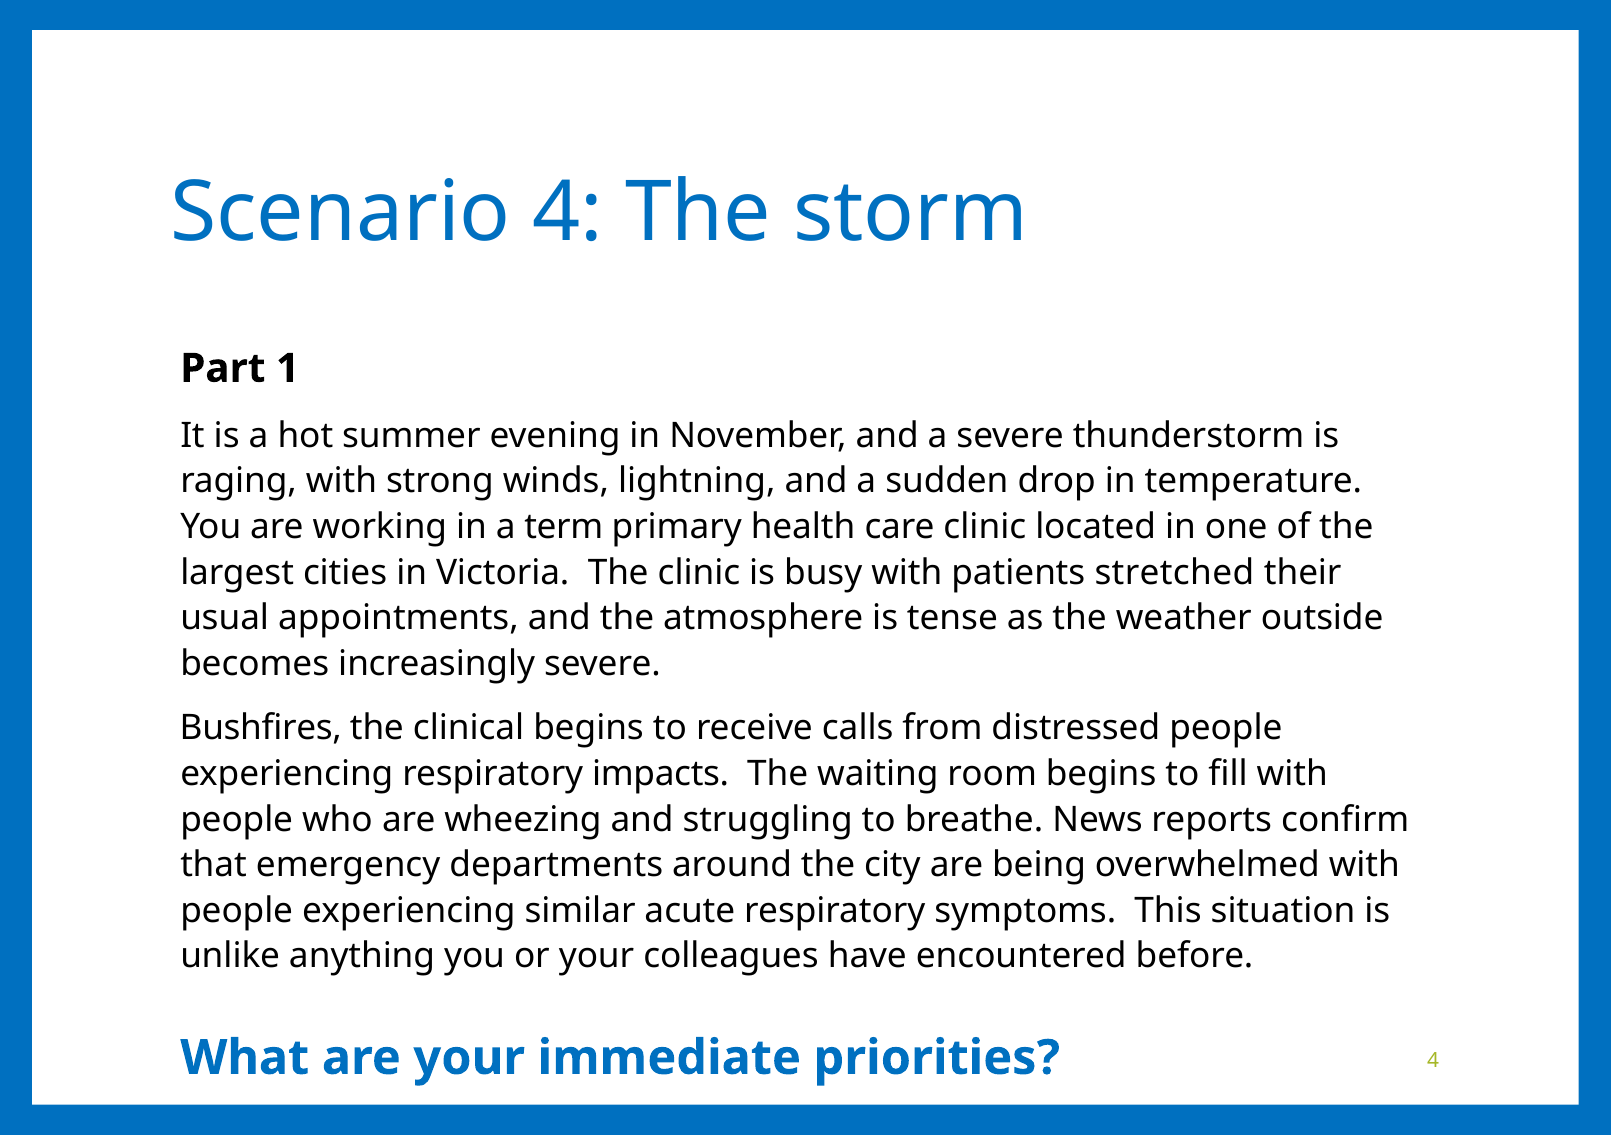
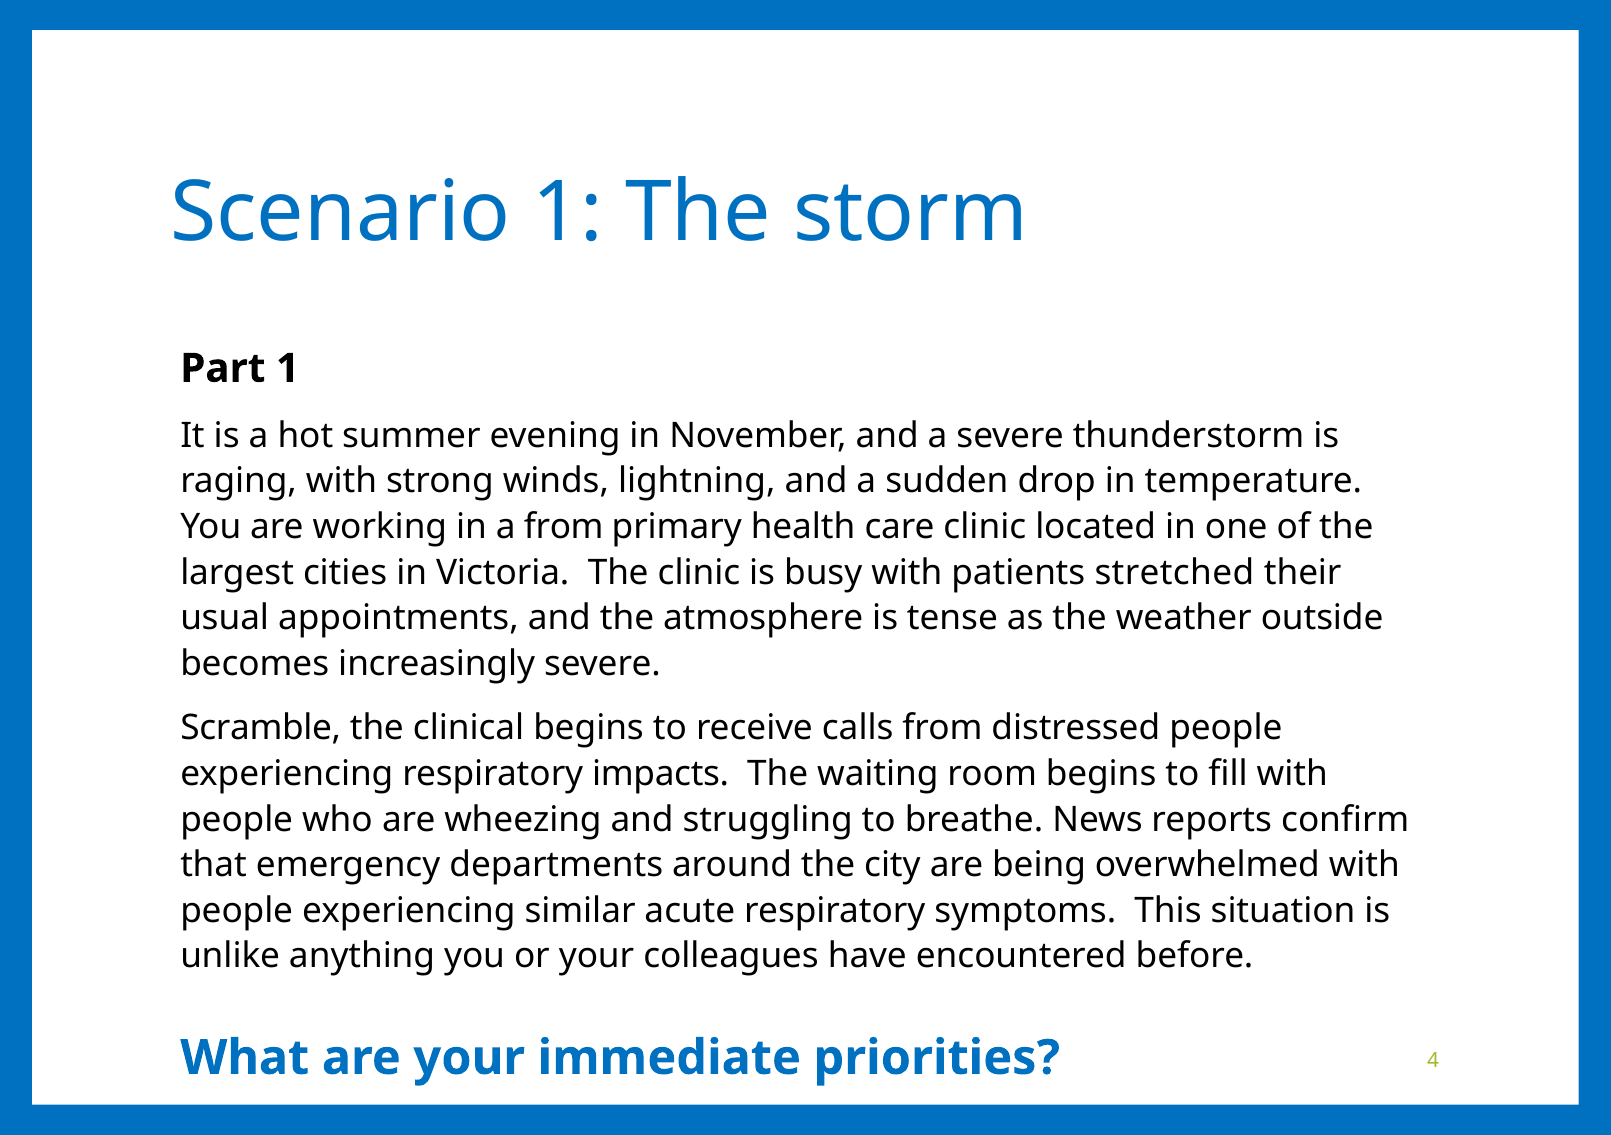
Scenario 4: 4 -> 1
a term: term -> from
Bushfires: Bushfires -> Scramble
